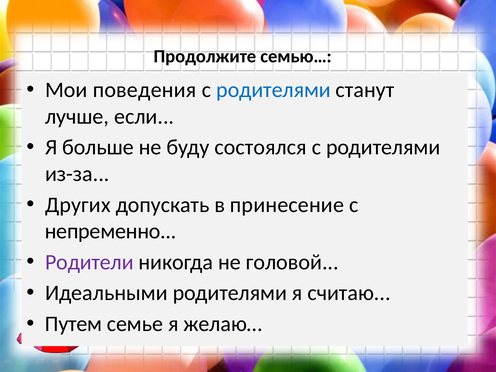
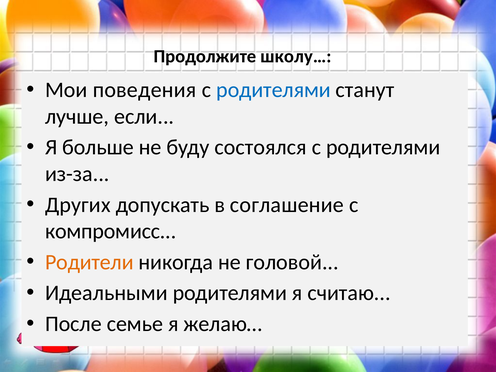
семью…: семью… -> школу…
принесение: принесение -> соглашение
непременно: непременно -> компромисс
Родители colour: purple -> orange
Путем: Путем -> После
